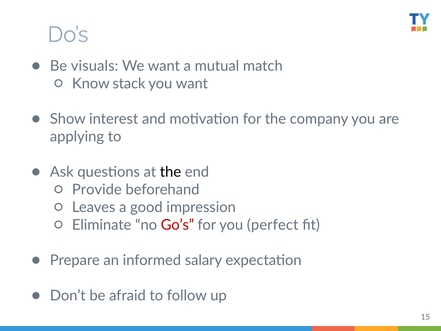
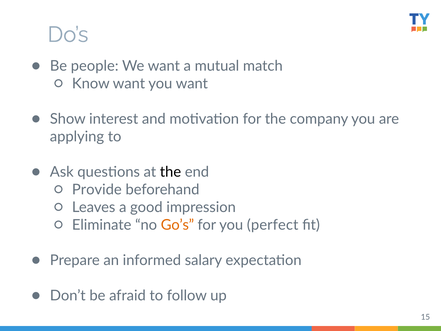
visuals: visuals -> people
Know stack: stack -> want
Go’s colour: red -> orange
